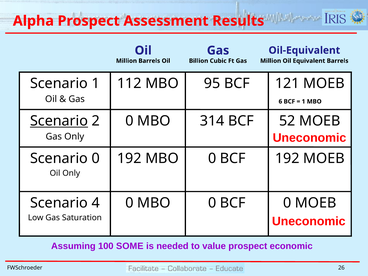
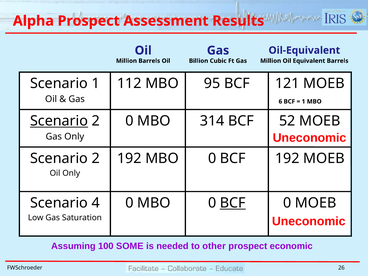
0 at (96, 158): 0 -> 2
BCF at (233, 203) underline: none -> present
value: value -> other
